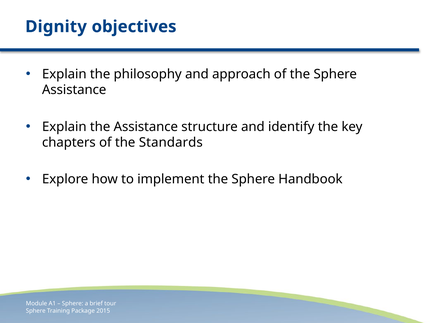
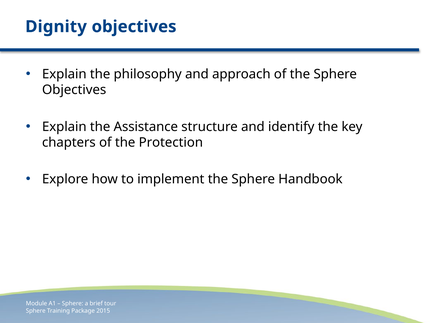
Assistance at (74, 90): Assistance -> Objectives
Standards: Standards -> Protection
